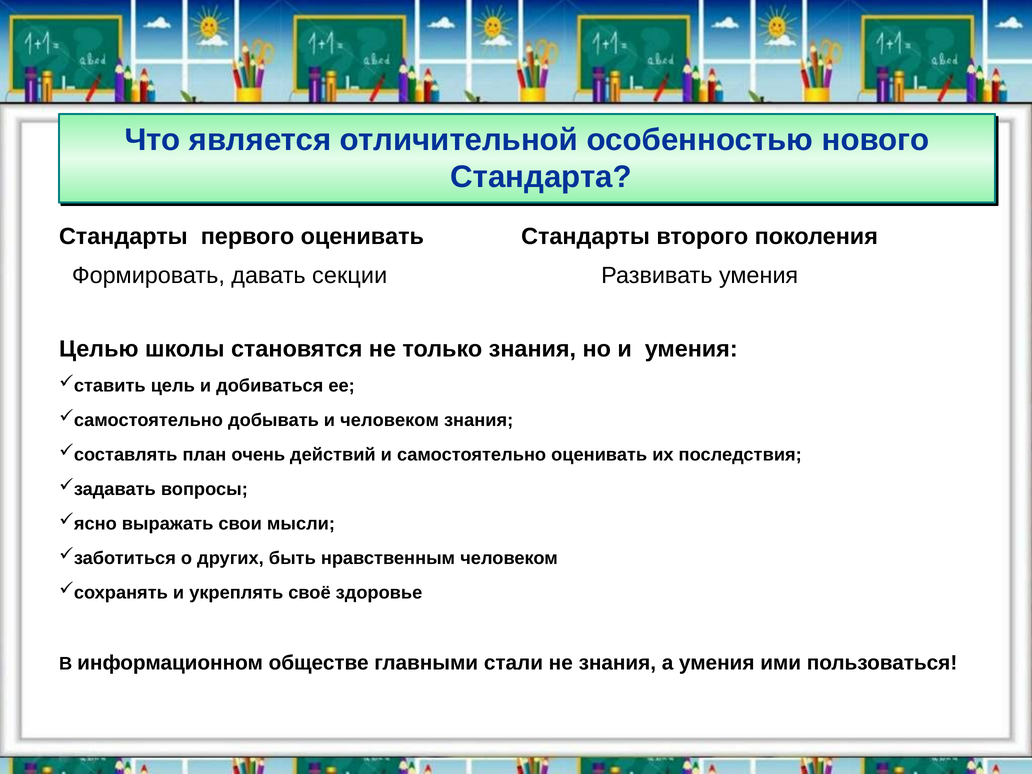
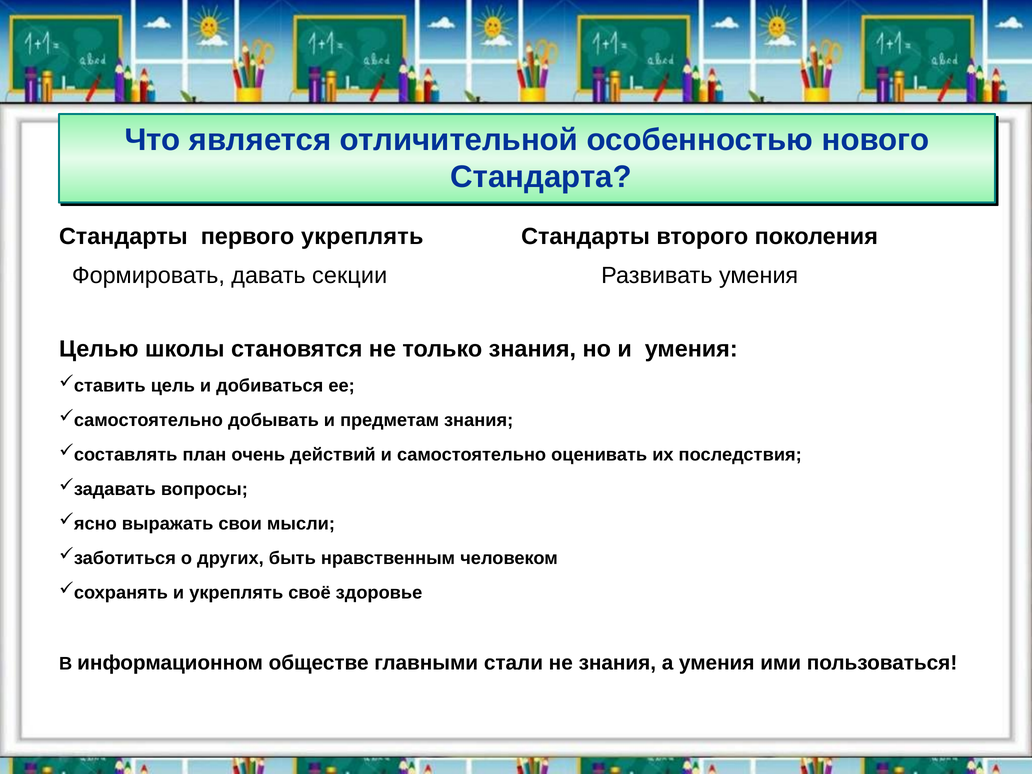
первого оценивать: оценивать -> укреплять
и человеком: человеком -> предметам
